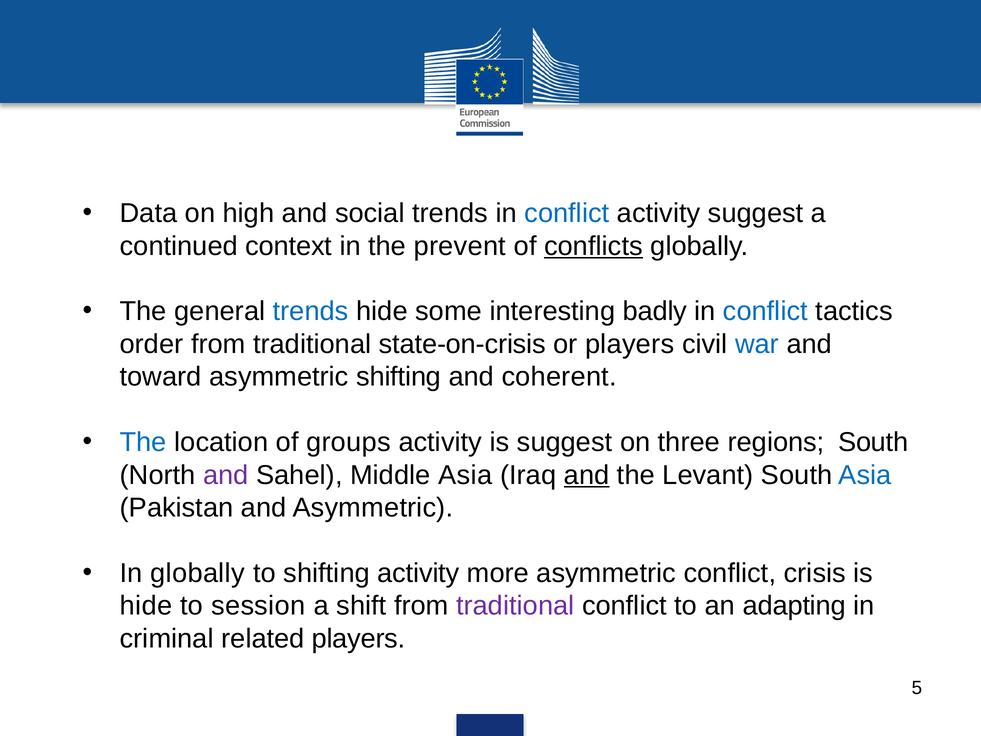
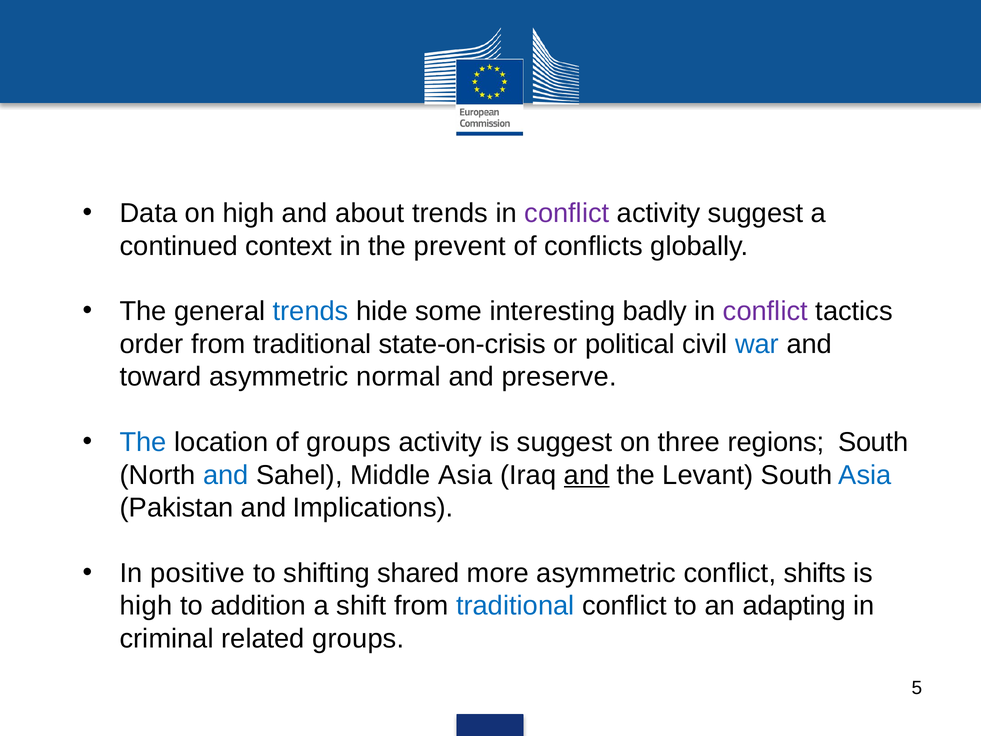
social: social -> about
conflict at (567, 213) colour: blue -> purple
conflicts underline: present -> none
conflict at (765, 311) colour: blue -> purple
or players: players -> political
asymmetric shifting: shifting -> normal
coherent: coherent -> preserve
and at (226, 475) colour: purple -> blue
and Asymmetric: Asymmetric -> Implications
In globally: globally -> positive
shifting activity: activity -> shared
crisis: crisis -> shifts
hide at (146, 606): hide -> high
session: session -> addition
traditional at (515, 606) colour: purple -> blue
related players: players -> groups
